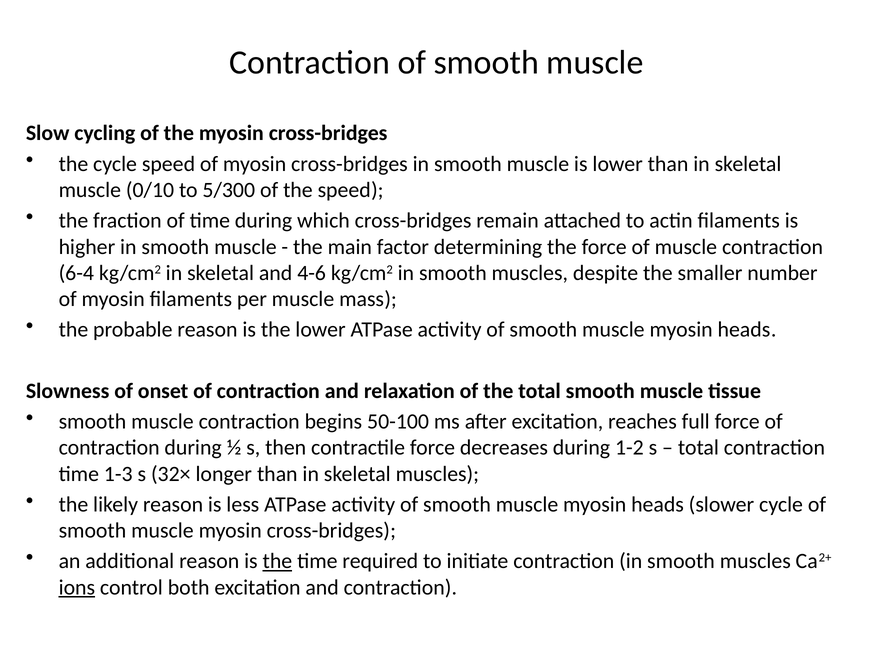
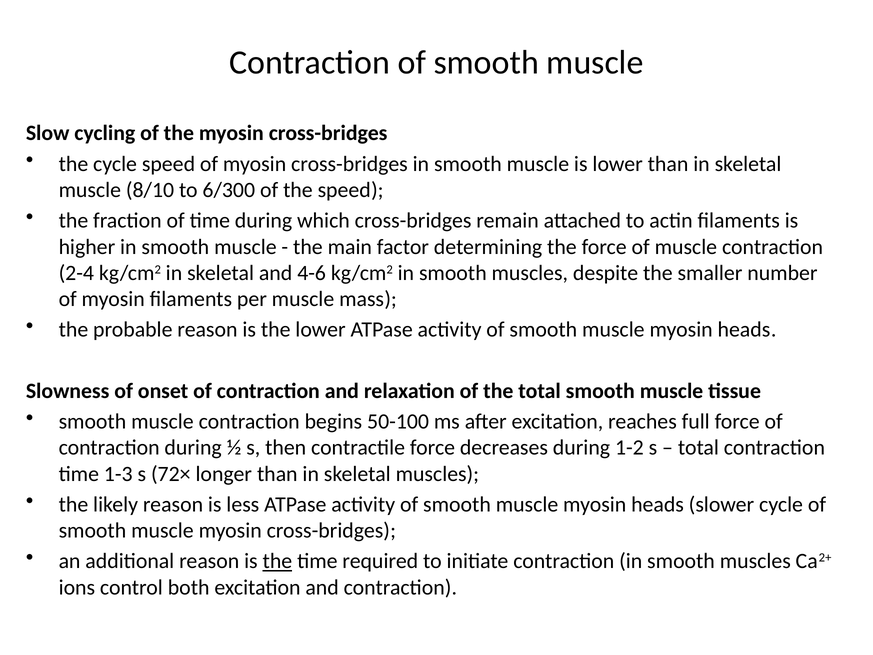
0/10: 0/10 -> 8/10
5/300: 5/300 -> 6/300
6-4: 6-4 -> 2-4
32×: 32× -> 72×
ions underline: present -> none
